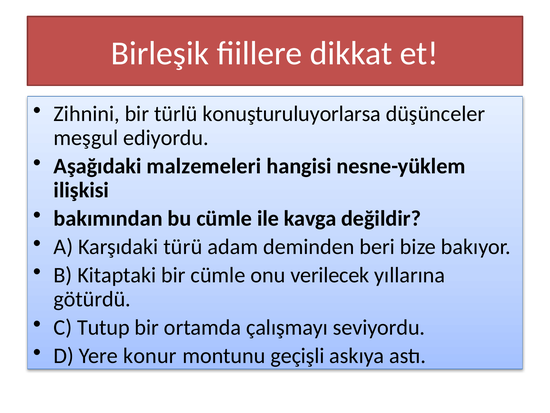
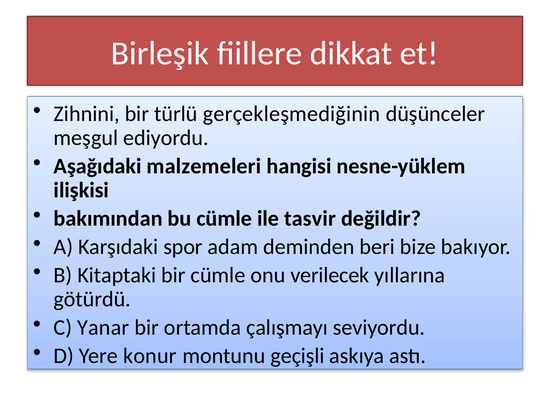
konuşturuluyorlarsa: konuşturuluyorlarsa -> gerçekleşmediğinin
kavga: kavga -> tasvir
türü: türü -> spor
Tutup: Tutup -> Yanar
